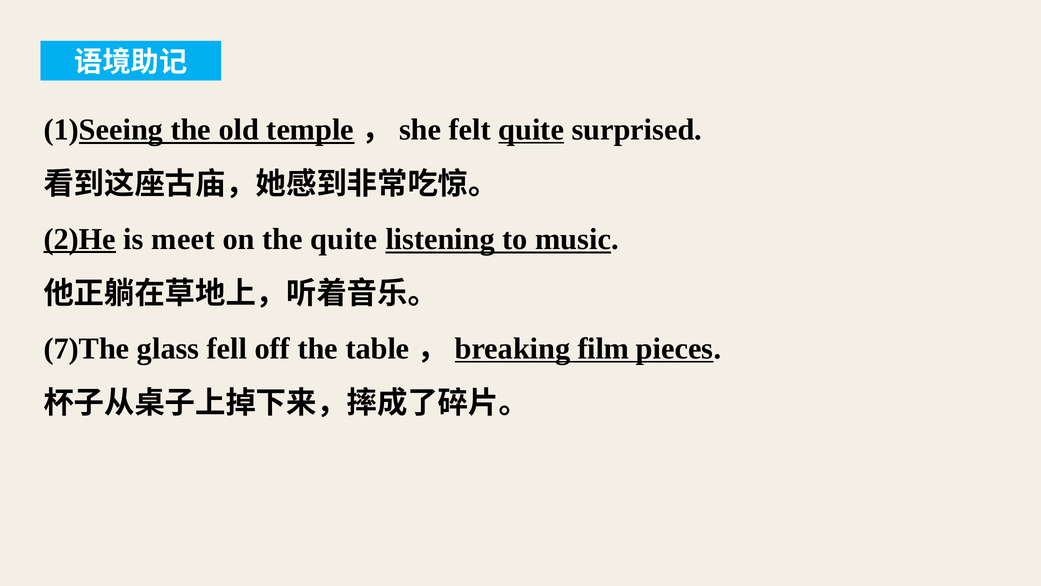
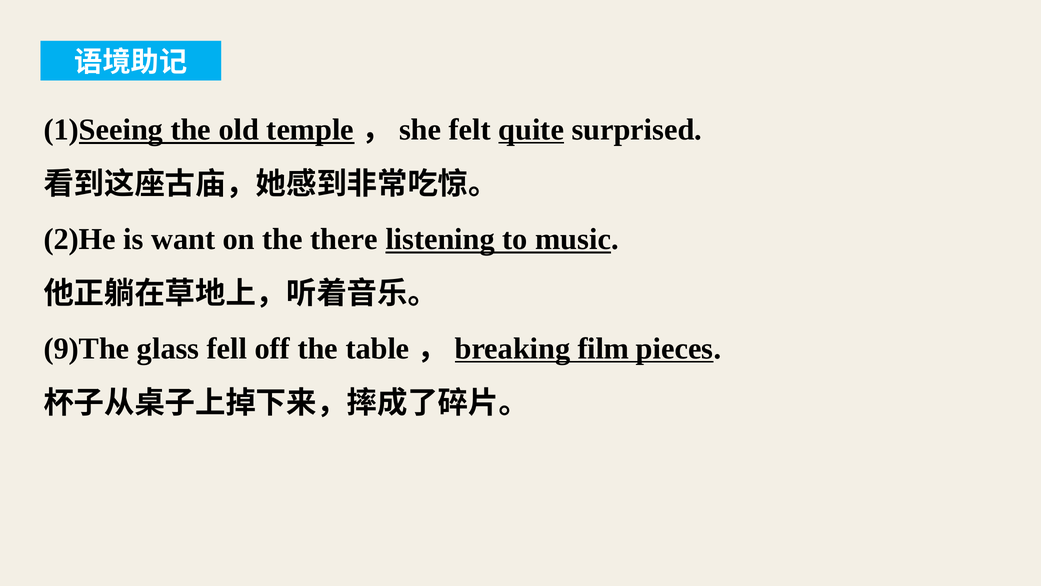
2)He underline: present -> none
meet: meet -> want
the quite: quite -> there
7)The: 7)The -> 9)The
